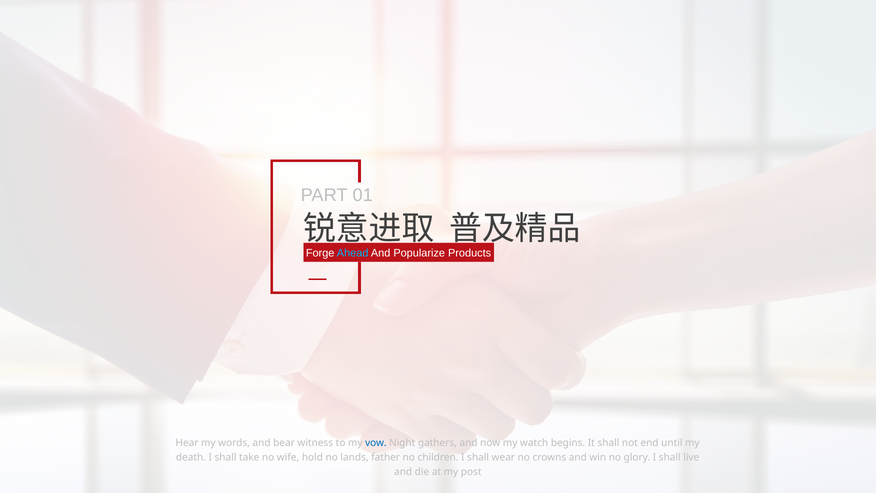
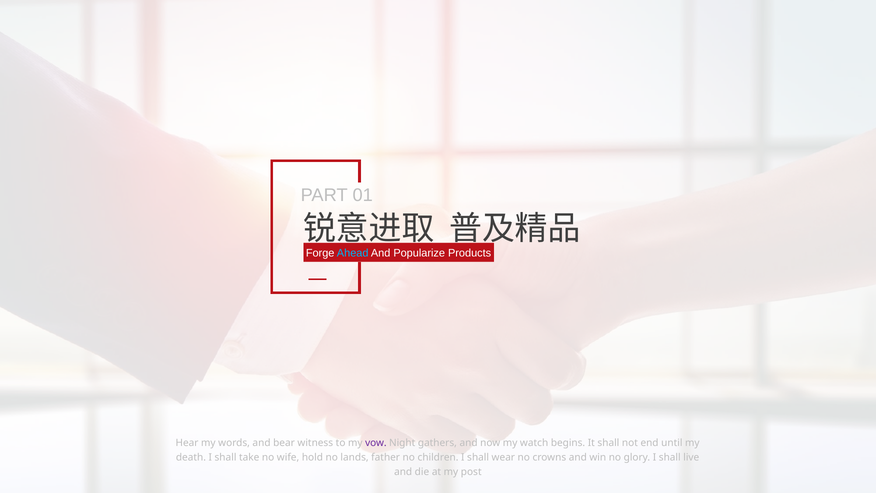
vow colour: blue -> purple
